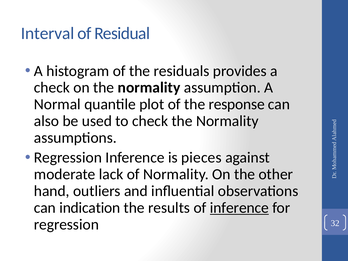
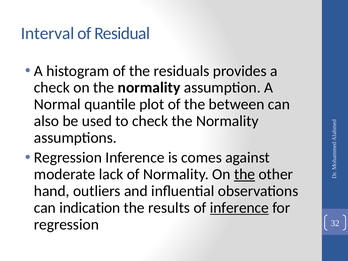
response: response -> between
pieces: pieces -> comes
the at (245, 174) underline: none -> present
